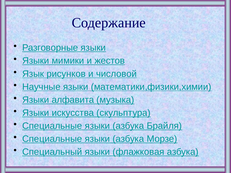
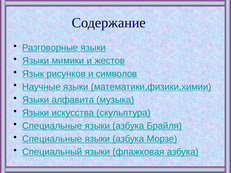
числовой: числовой -> символов
